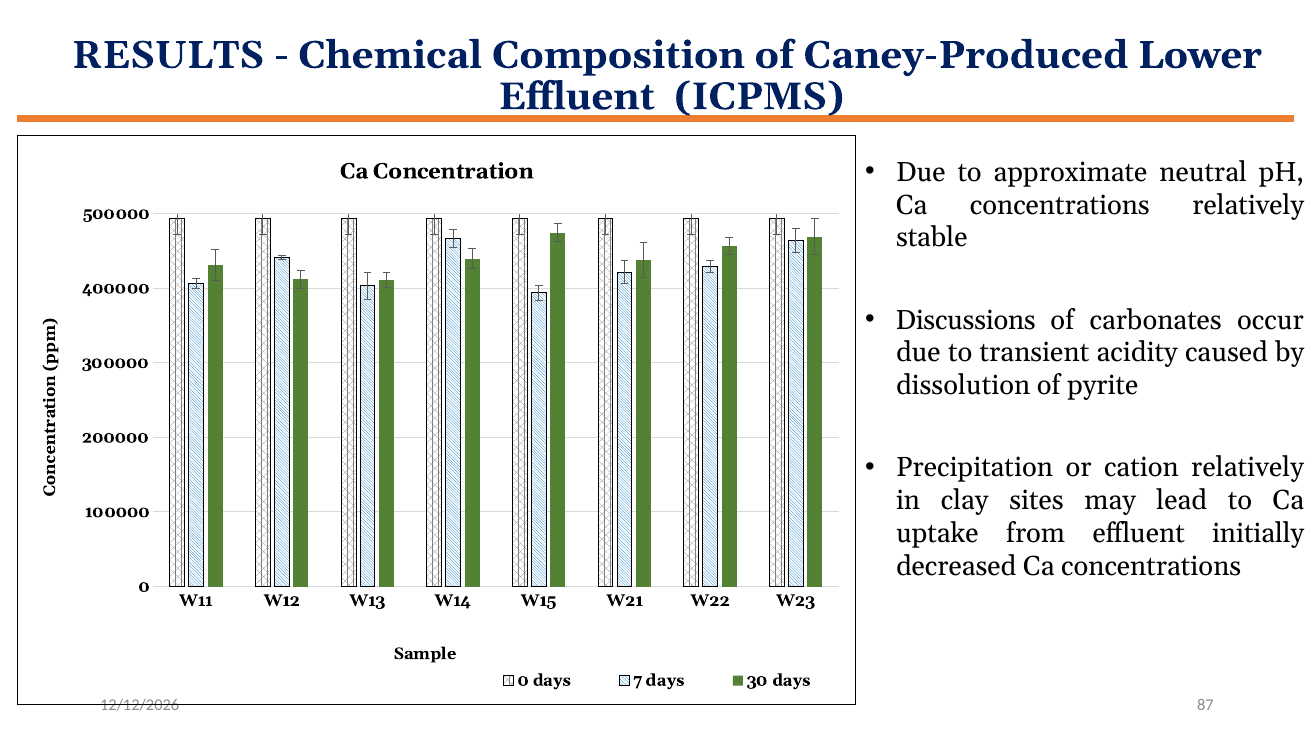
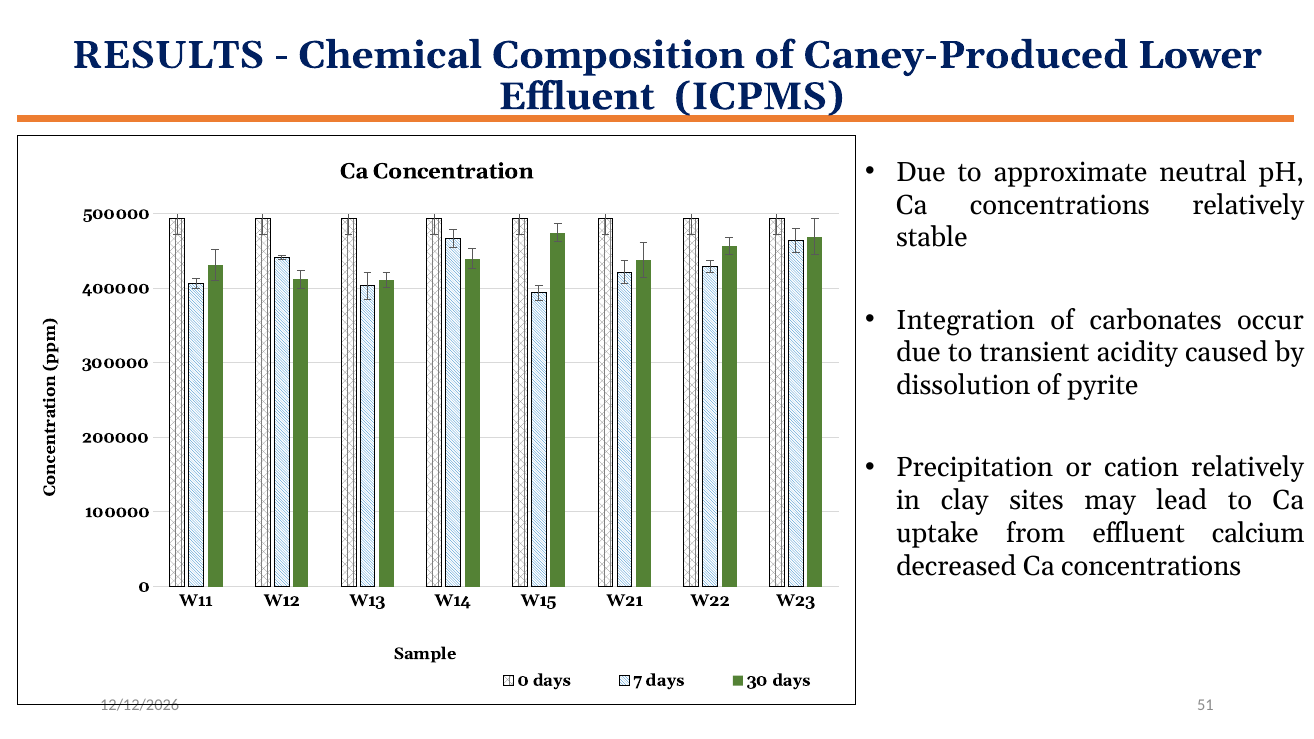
Discussions: Discussions -> Integration
initially: initially -> calcium
87: 87 -> 51
